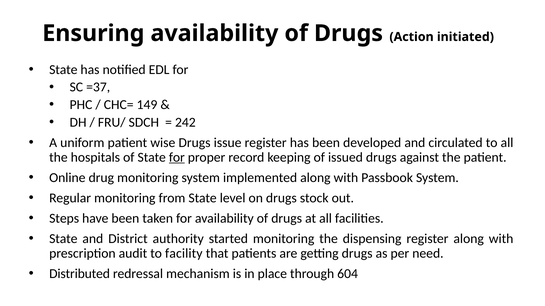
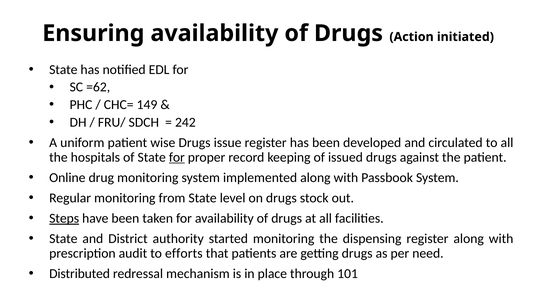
=37: =37 -> =62
Steps underline: none -> present
facility: facility -> efforts
604: 604 -> 101
